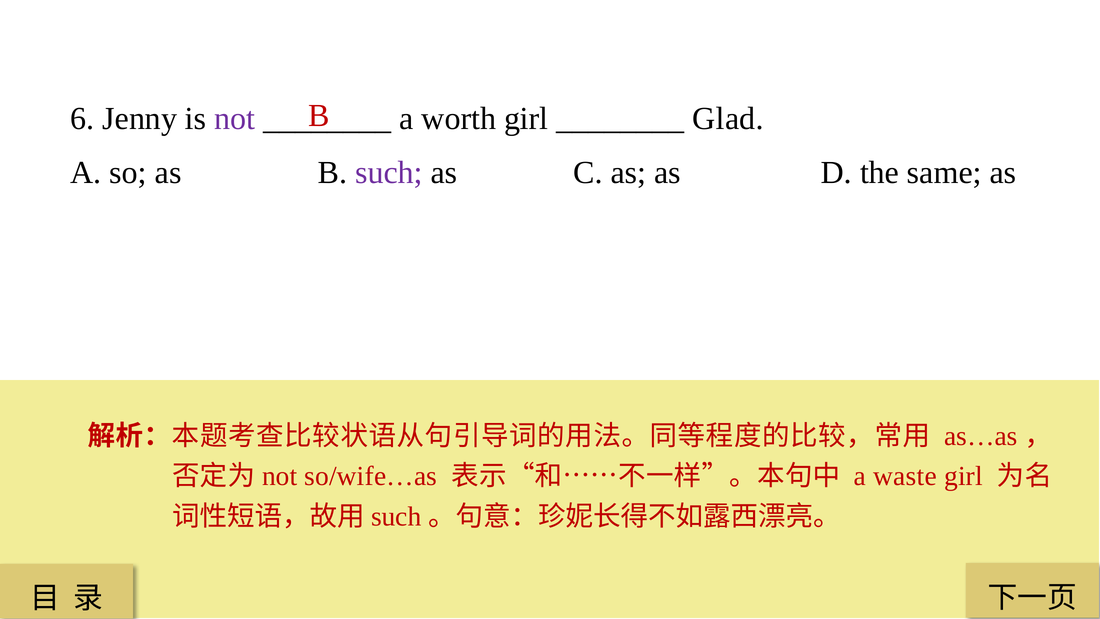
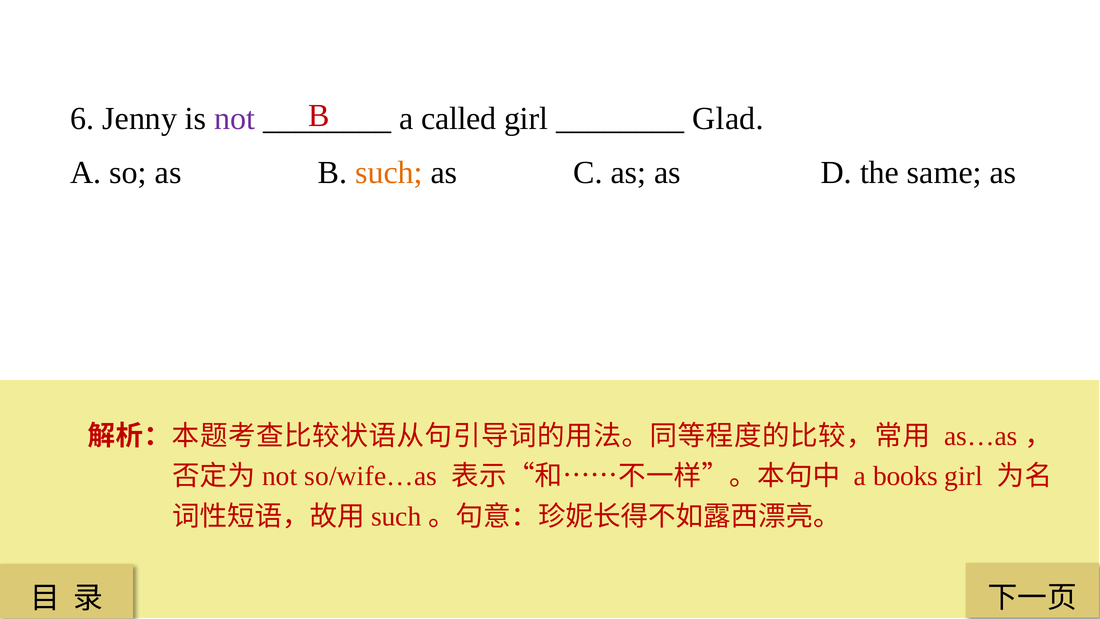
worth: worth -> called
such colour: purple -> orange
waste: waste -> books
